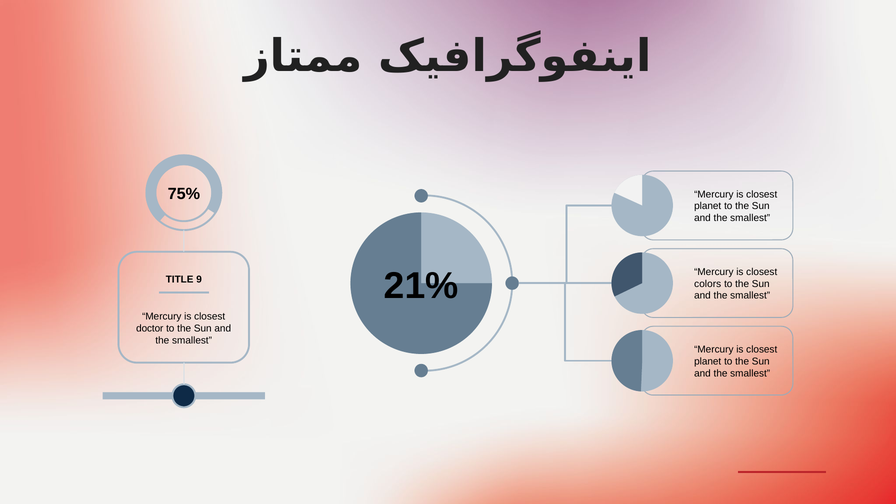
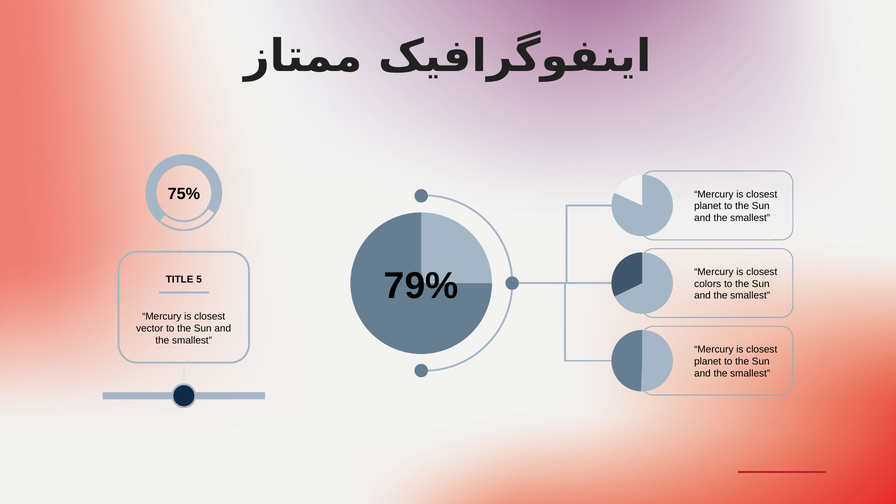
21%: 21% -> 79%
9: 9 -> 5
doctor: doctor -> vector
